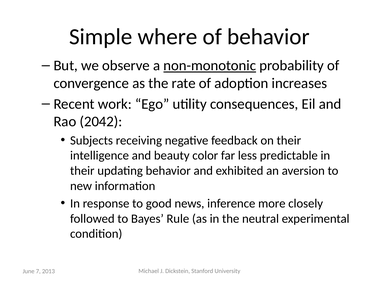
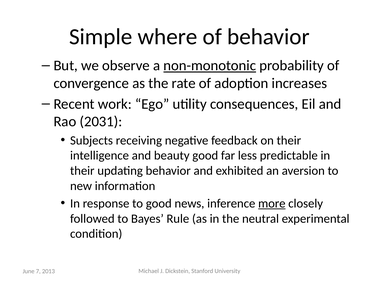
2042: 2042 -> 2031
beauty color: color -> good
more underline: none -> present
